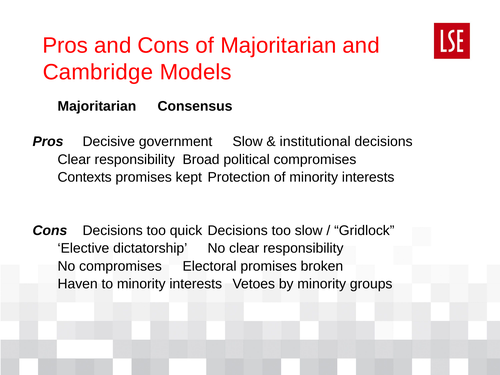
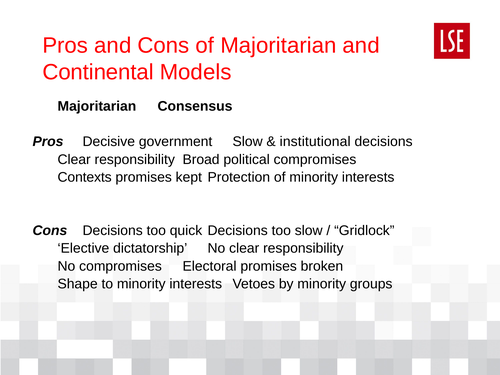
Cambridge: Cambridge -> Continental
Haven: Haven -> Shape
